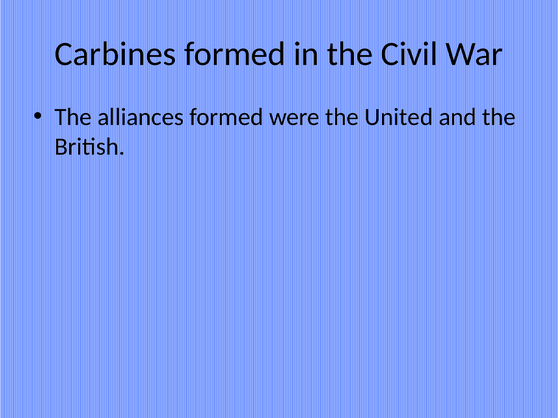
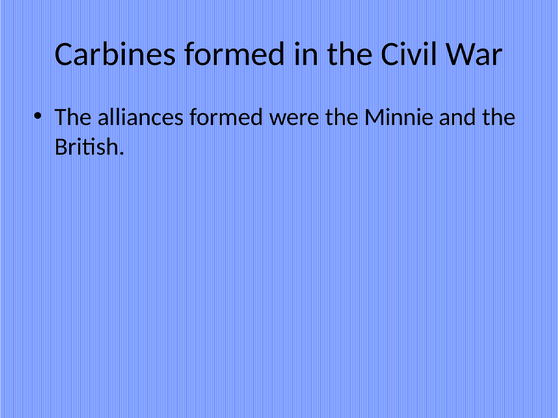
United: United -> Minnie
